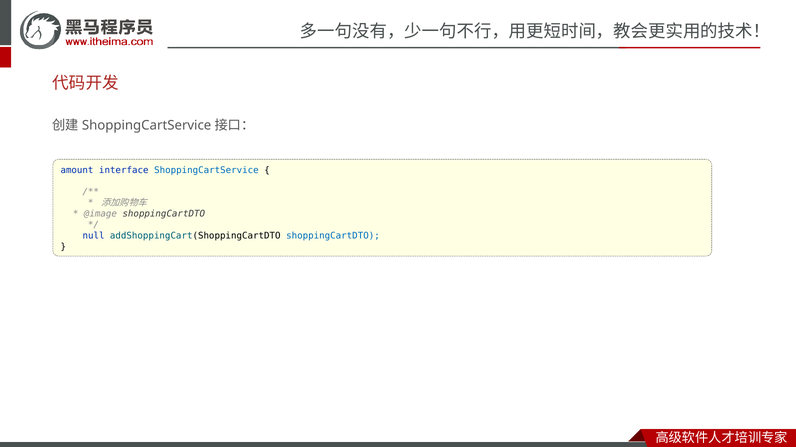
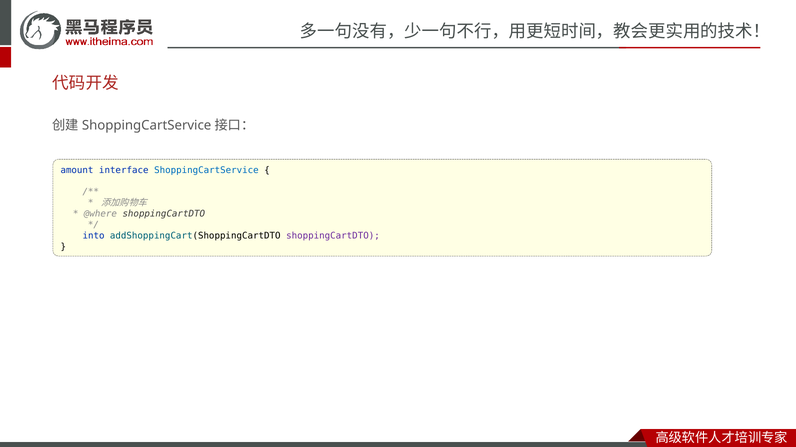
@image: @image -> @where
null: null -> into
shoppingCartDTO at (333, 236) colour: blue -> purple
